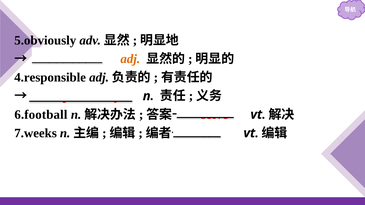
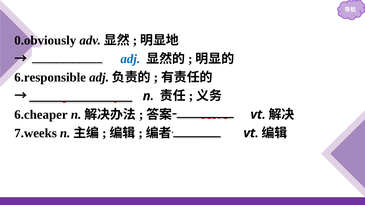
5.obviously: 5.obviously -> 0.obviously
adj at (130, 59) colour: orange -> blue
4.responsible: 4.responsible -> 6.responsible
6.football: 6.football -> 6.cheaper
